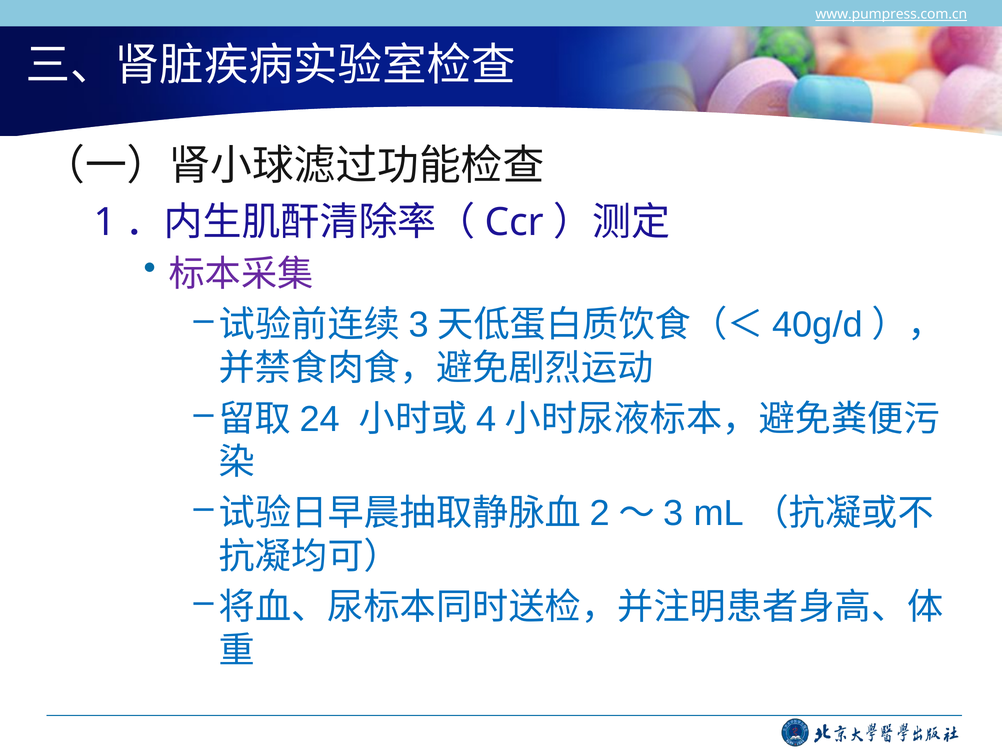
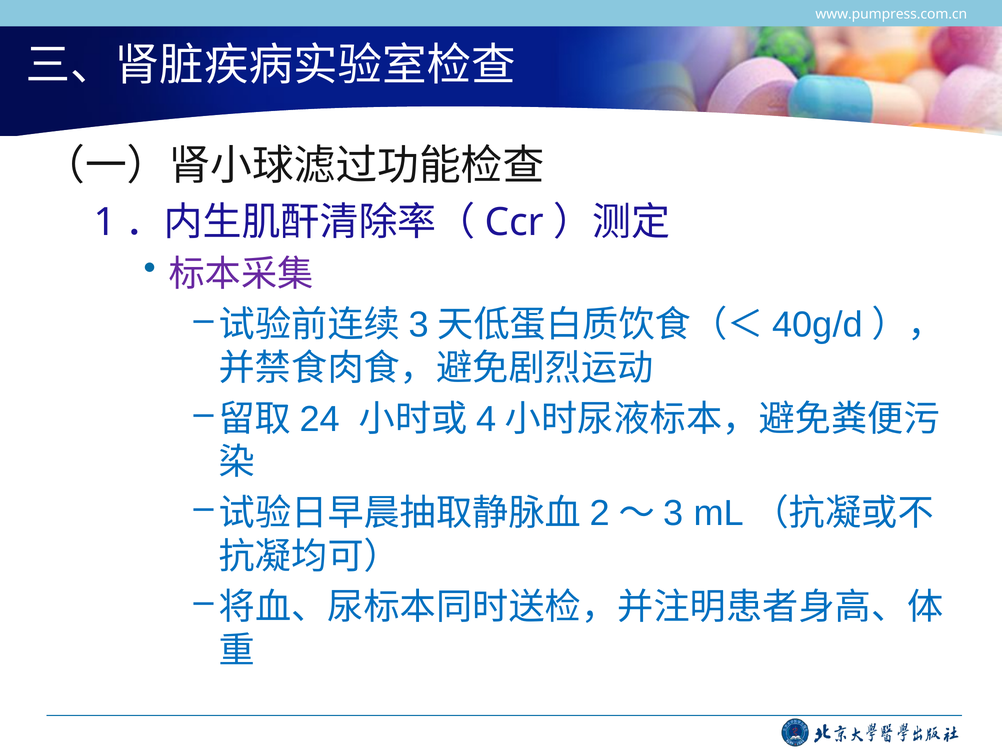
www.pumpress.com.cn underline: present -> none
